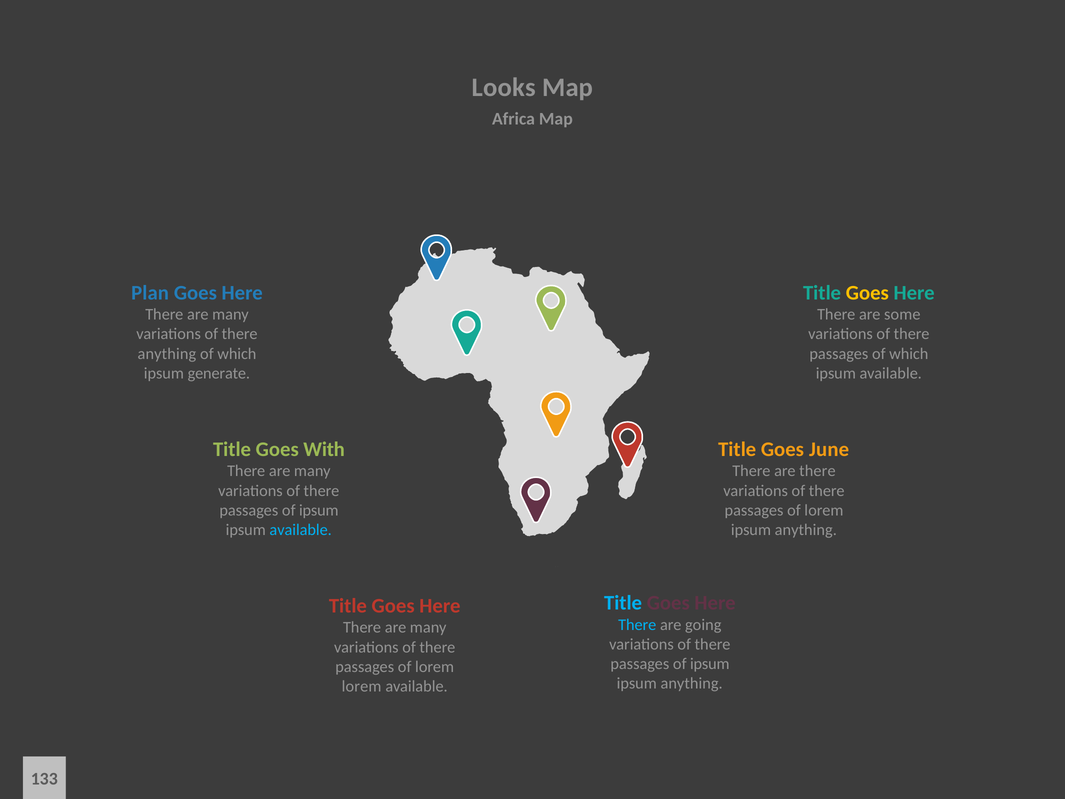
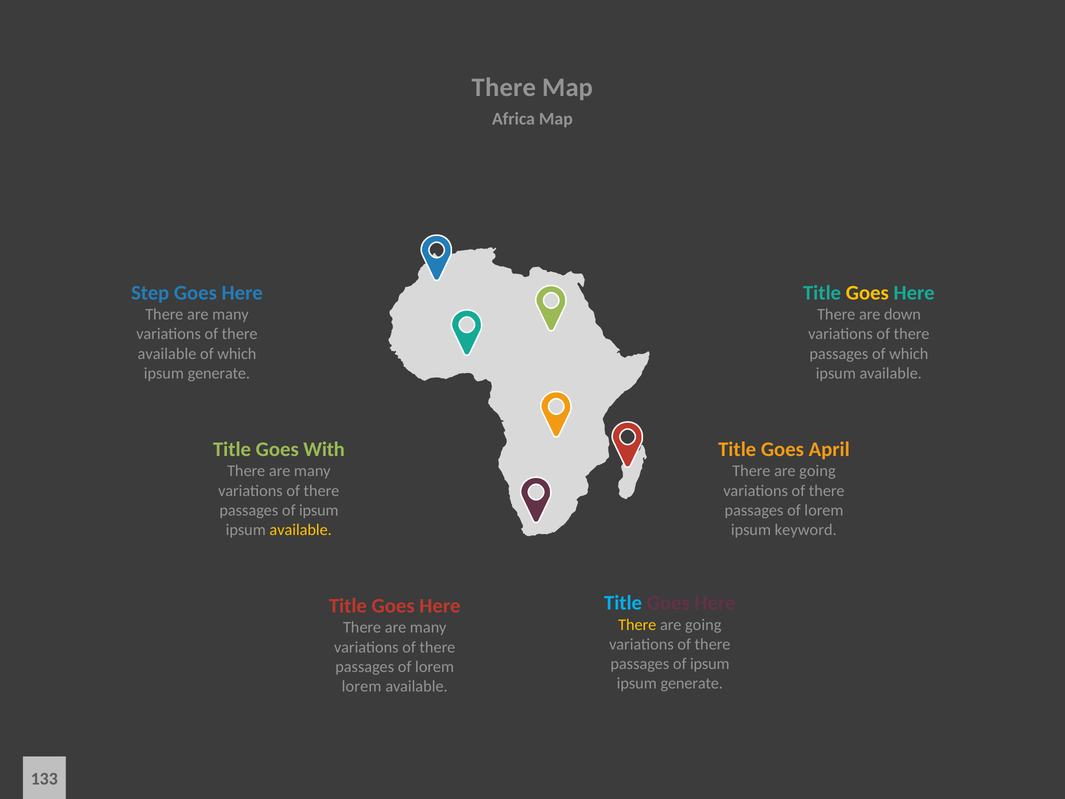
Looks at (504, 87): Looks -> There
Plan: Plan -> Step
some: some -> down
anything at (167, 354): anything -> available
June: June -> April
there at (817, 471): there -> going
available at (301, 530) colour: light blue -> yellow
anything at (806, 530): anything -> keyword
There at (637, 625) colour: light blue -> yellow
anything at (692, 683): anything -> generate
